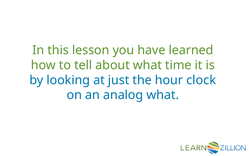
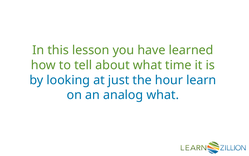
clock: clock -> learn
